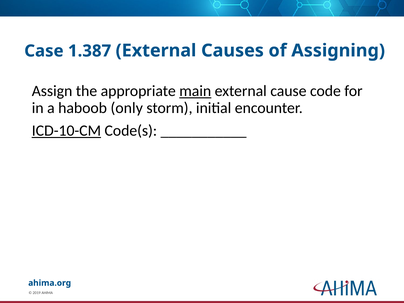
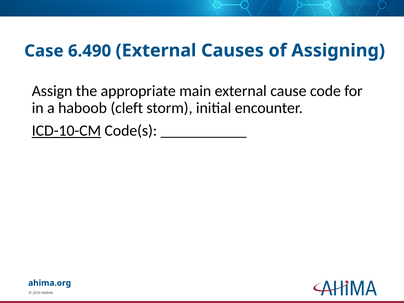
1.387: 1.387 -> 6.490
main underline: present -> none
only: only -> cleft
